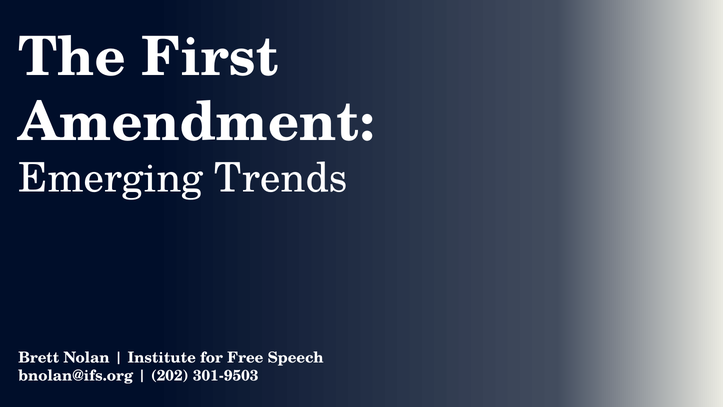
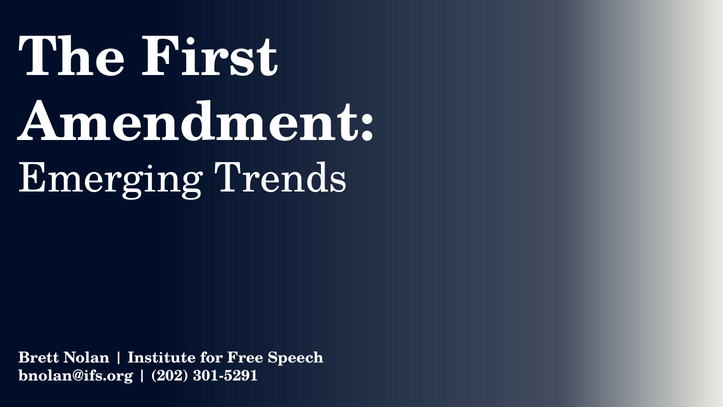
301-9503: 301-9503 -> 301-5291
